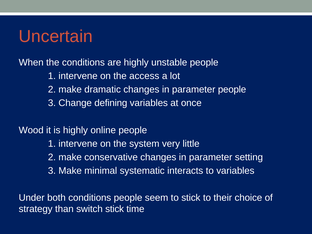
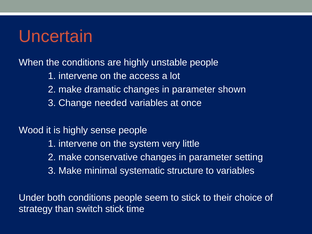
parameter people: people -> shown
defining: defining -> needed
online: online -> sense
interacts: interacts -> structure
